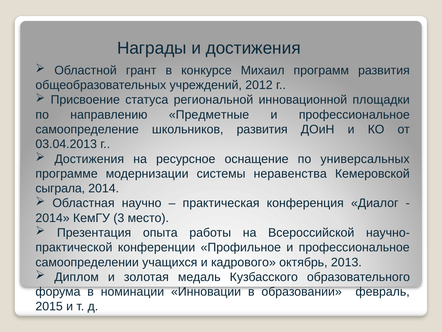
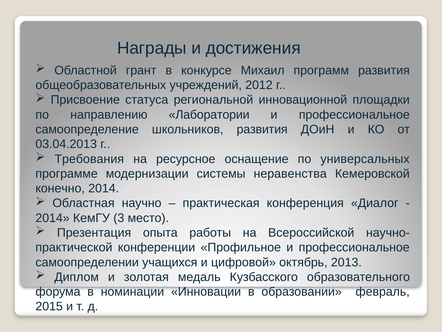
Предметные: Предметные -> Лаборатории
Достижения at (89, 159): Достижения -> Требования
сыграла: сыграла -> конечно
кадрового: кадрового -> цифровой
